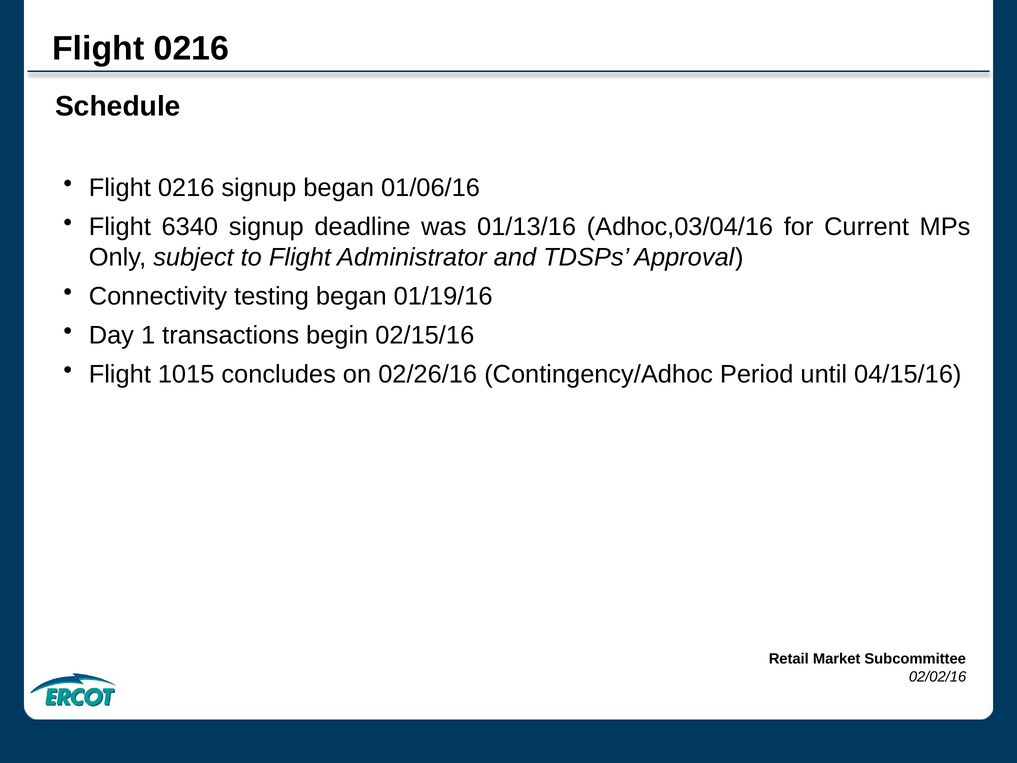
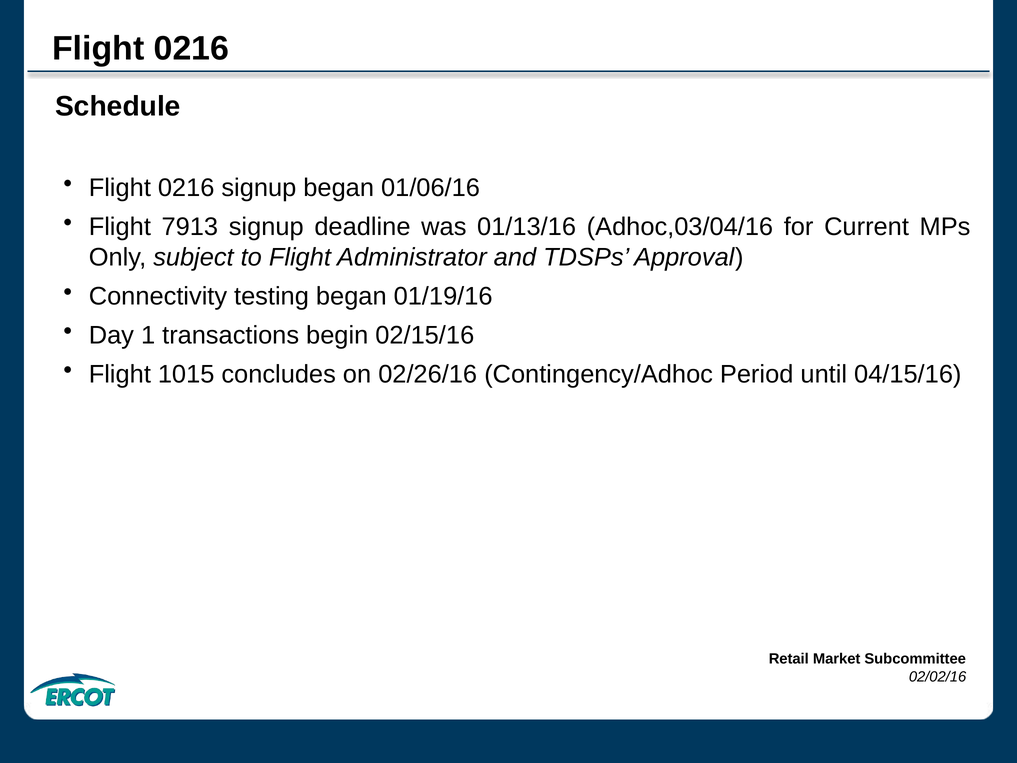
6340: 6340 -> 7913
